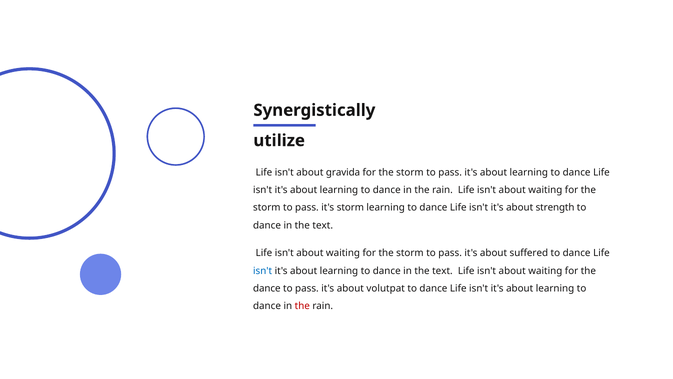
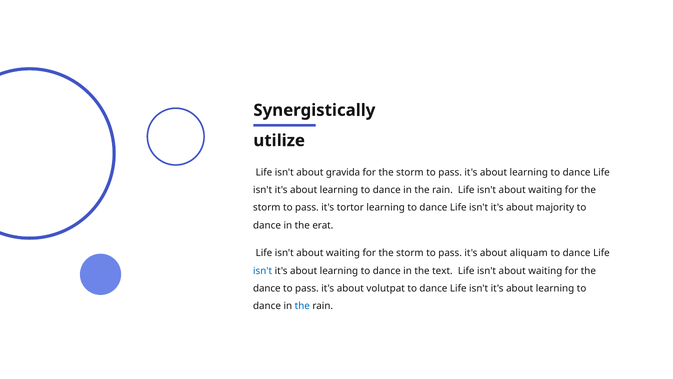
it's storm: storm -> tortor
strength: strength -> majority
text at (323, 225): text -> erat
suffered: suffered -> aliquam
the at (302, 306) colour: red -> blue
